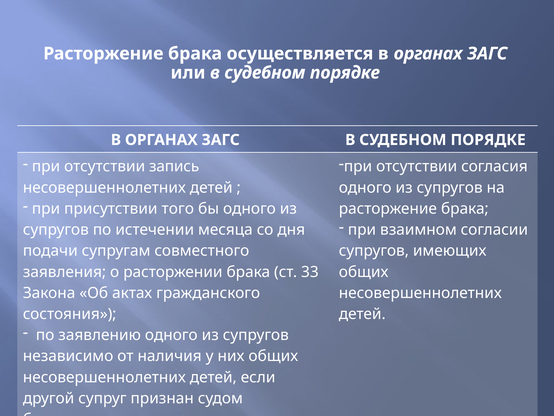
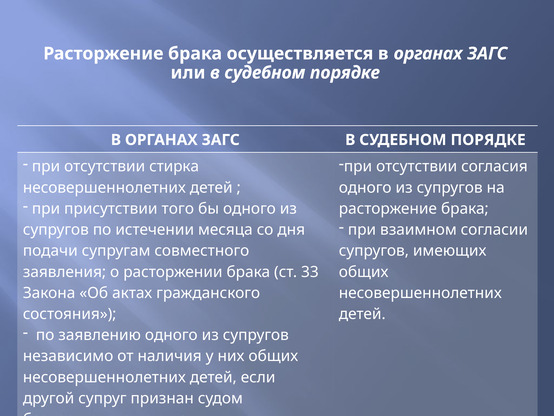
запись: запись -> стирка
